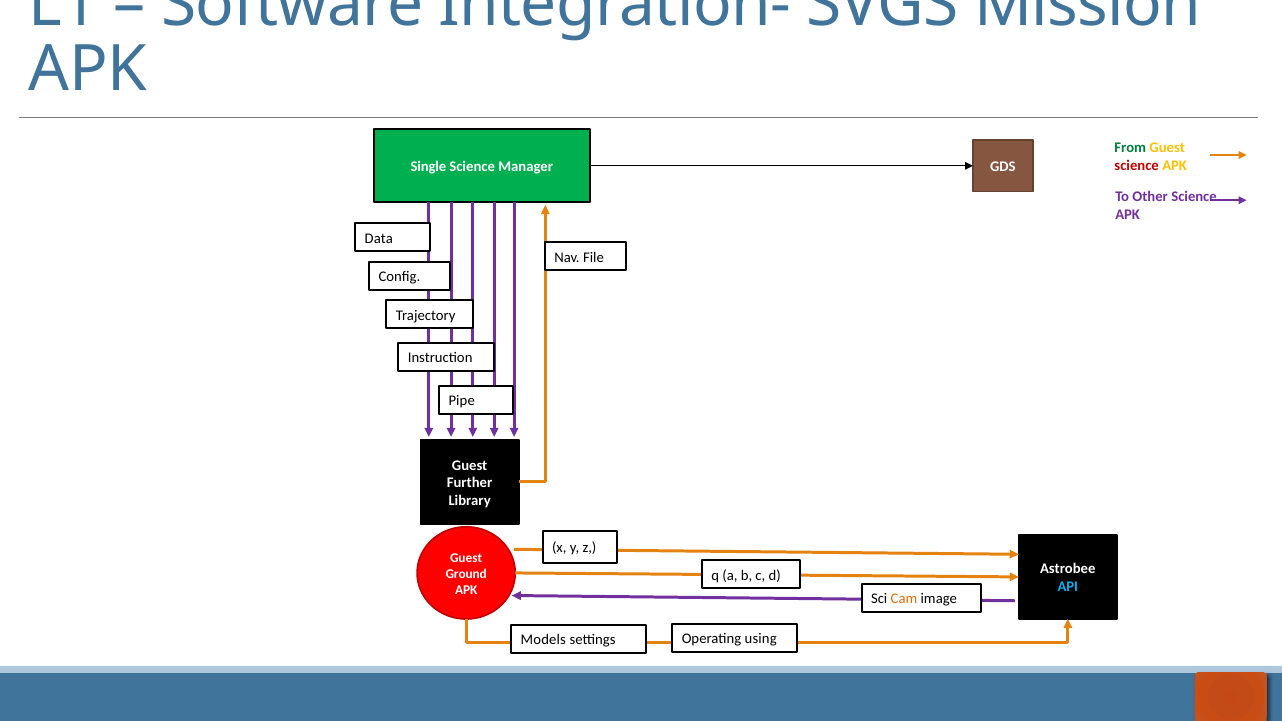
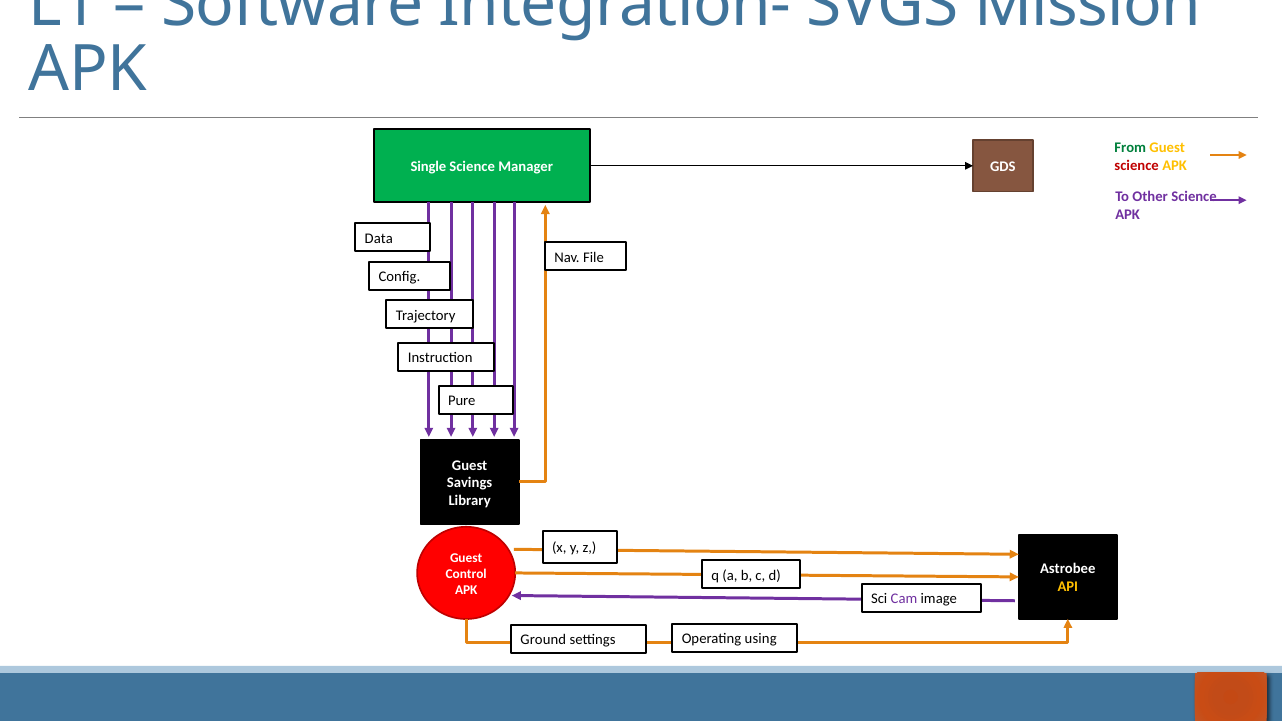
Pipe: Pipe -> Pure
Further: Further -> Savings
Ground: Ground -> Control
API colour: light blue -> yellow
Cam colour: orange -> purple
Models: Models -> Ground
